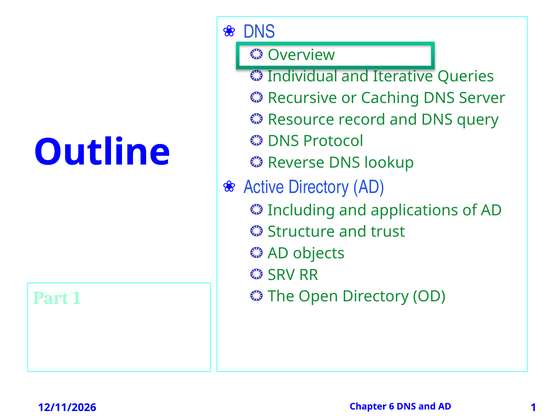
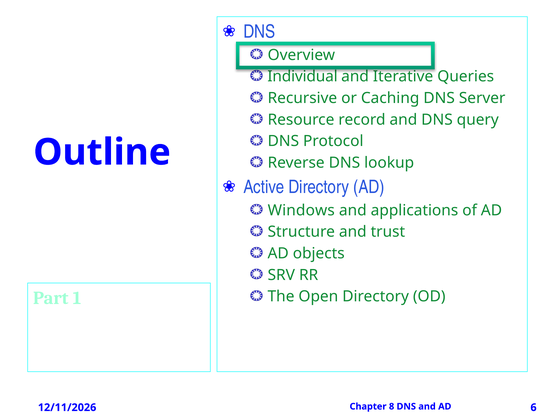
Including: Including -> Windows
6: 6 -> 8
AD 1: 1 -> 6
